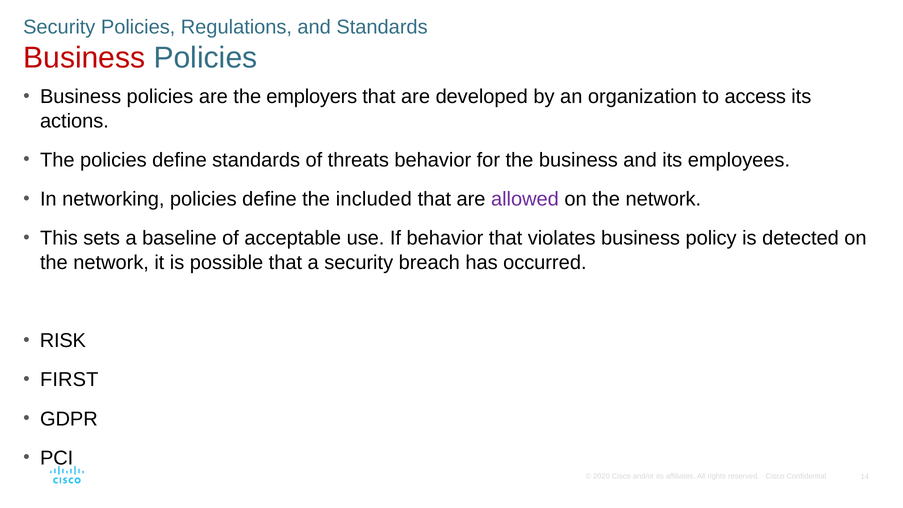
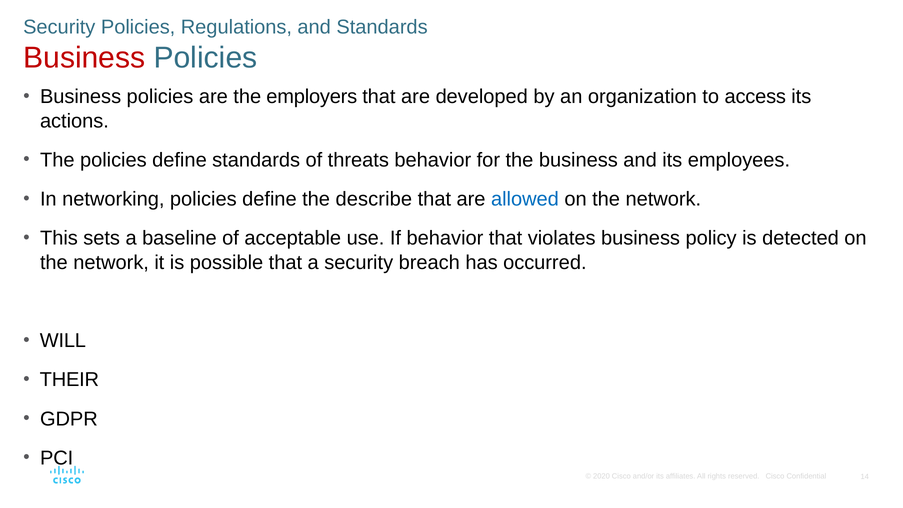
included: included -> describe
allowed colour: purple -> blue
RISK: RISK -> WILL
FIRST: FIRST -> THEIR
